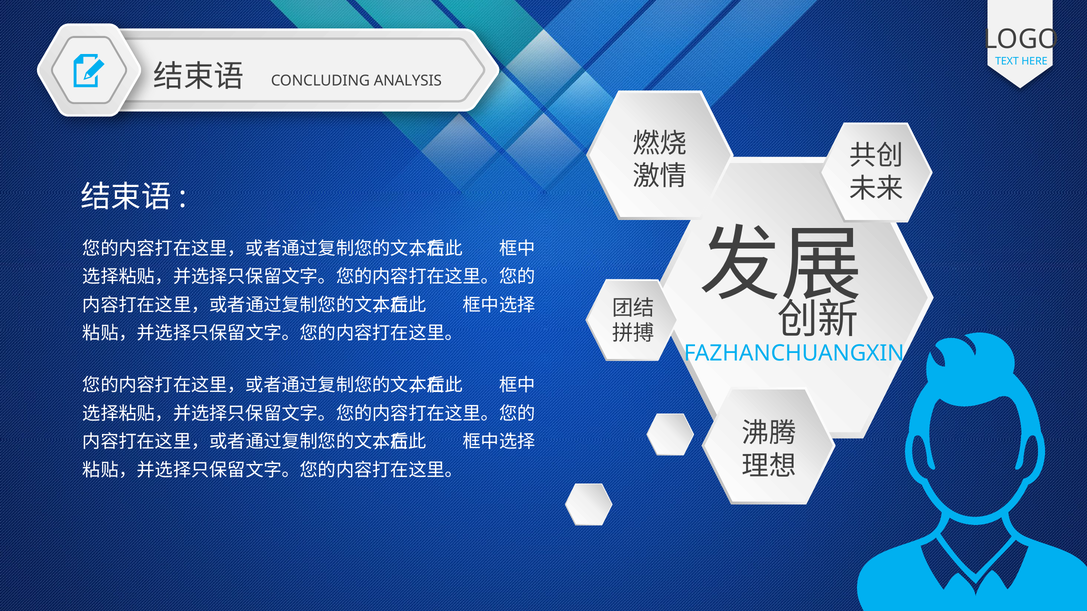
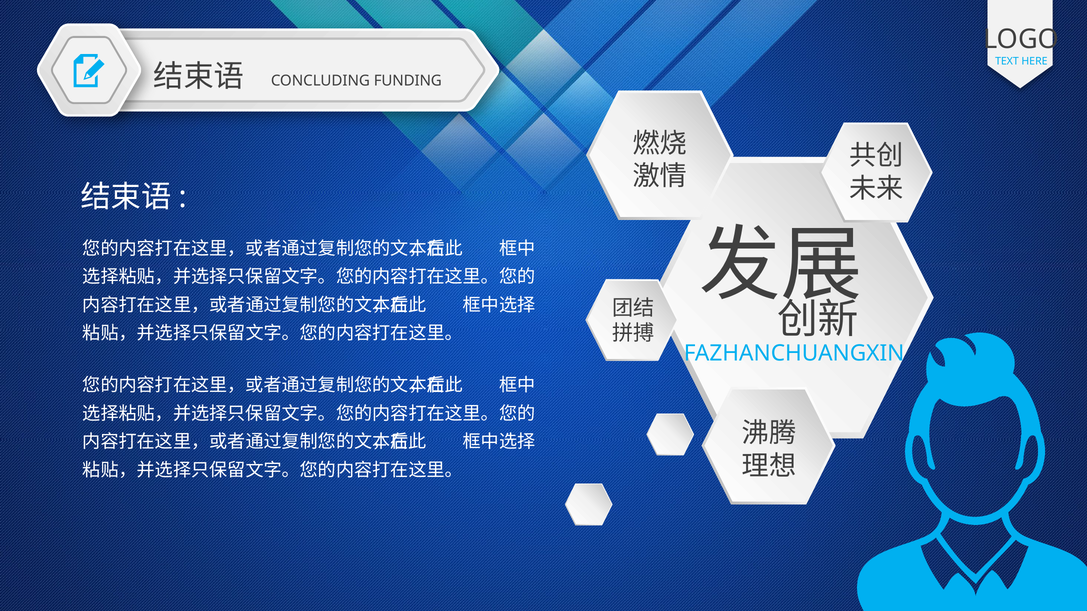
ANALYSIS: ANALYSIS -> FUNDING
